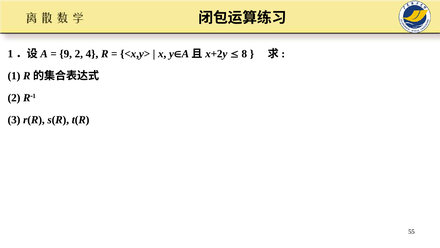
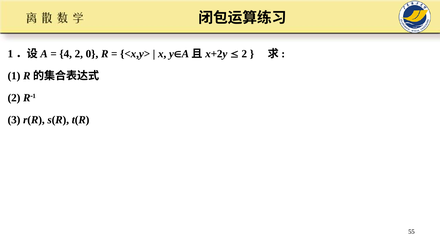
9: 9 -> 4
4: 4 -> 0
8 at (244, 54): 8 -> 2
